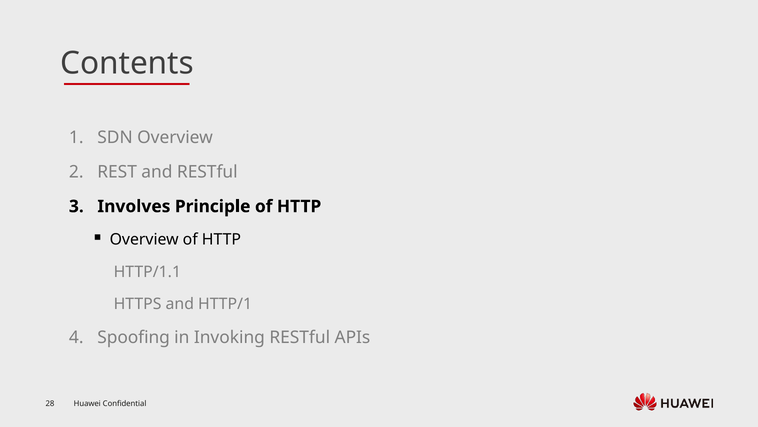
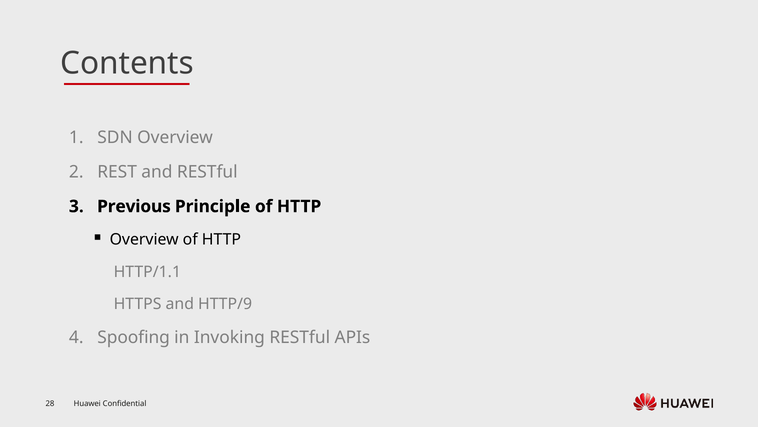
Involves: Involves -> Previous
HTTP/1: HTTP/1 -> HTTP/9
